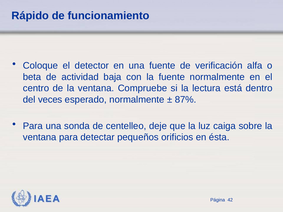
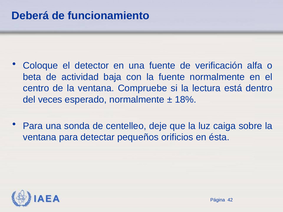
Rápido: Rápido -> Deberá
87%: 87% -> 18%
